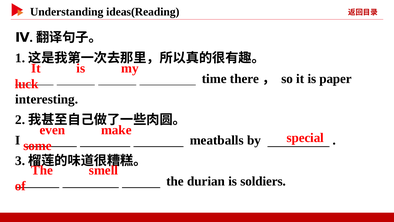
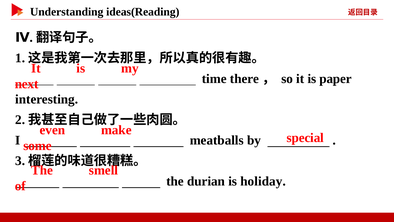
luck: luck -> next
soldiers: soldiers -> holiday
